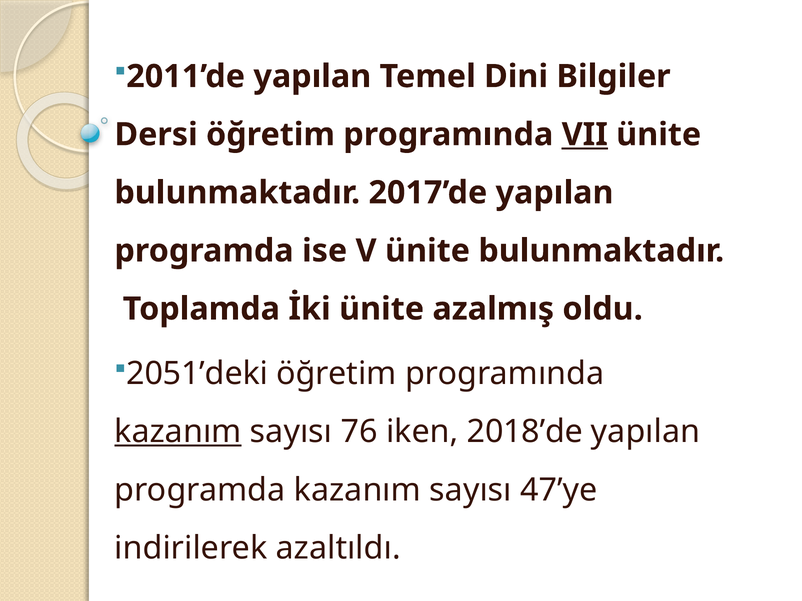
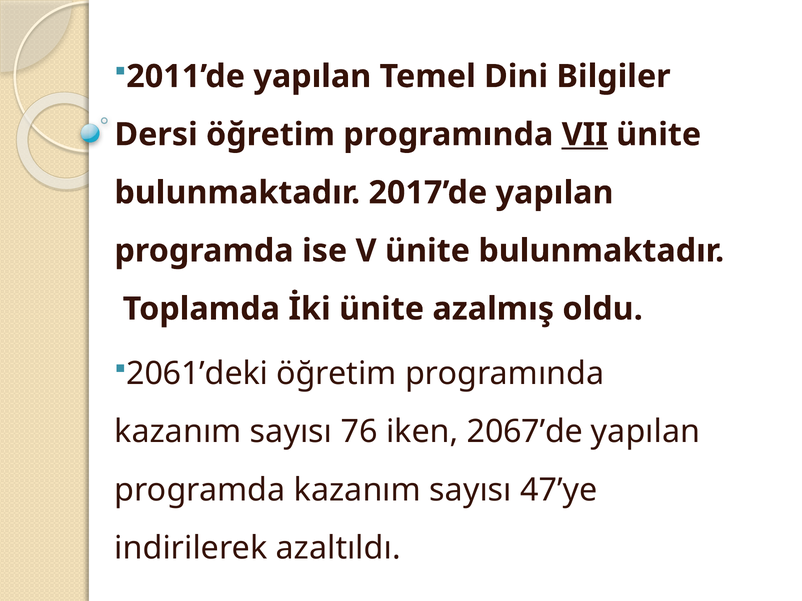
2051’deki: 2051’deki -> 2061’deki
kazanım at (178, 432) underline: present -> none
2018’de: 2018’de -> 2067’de
